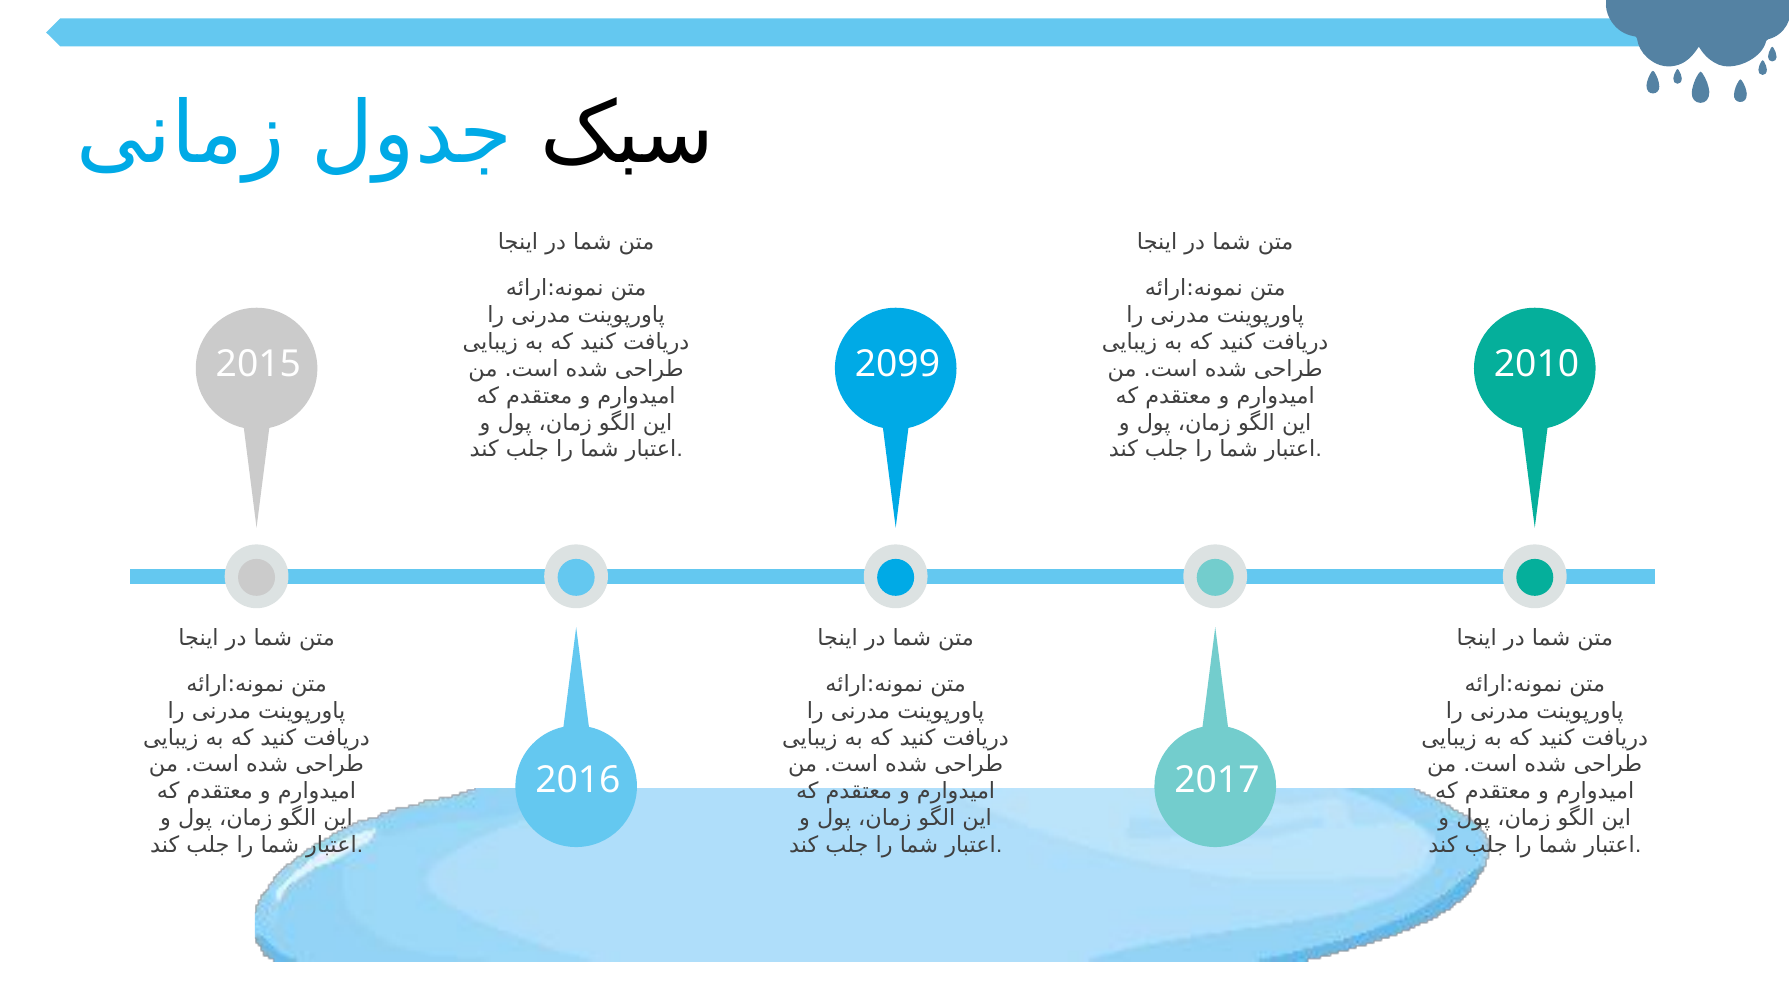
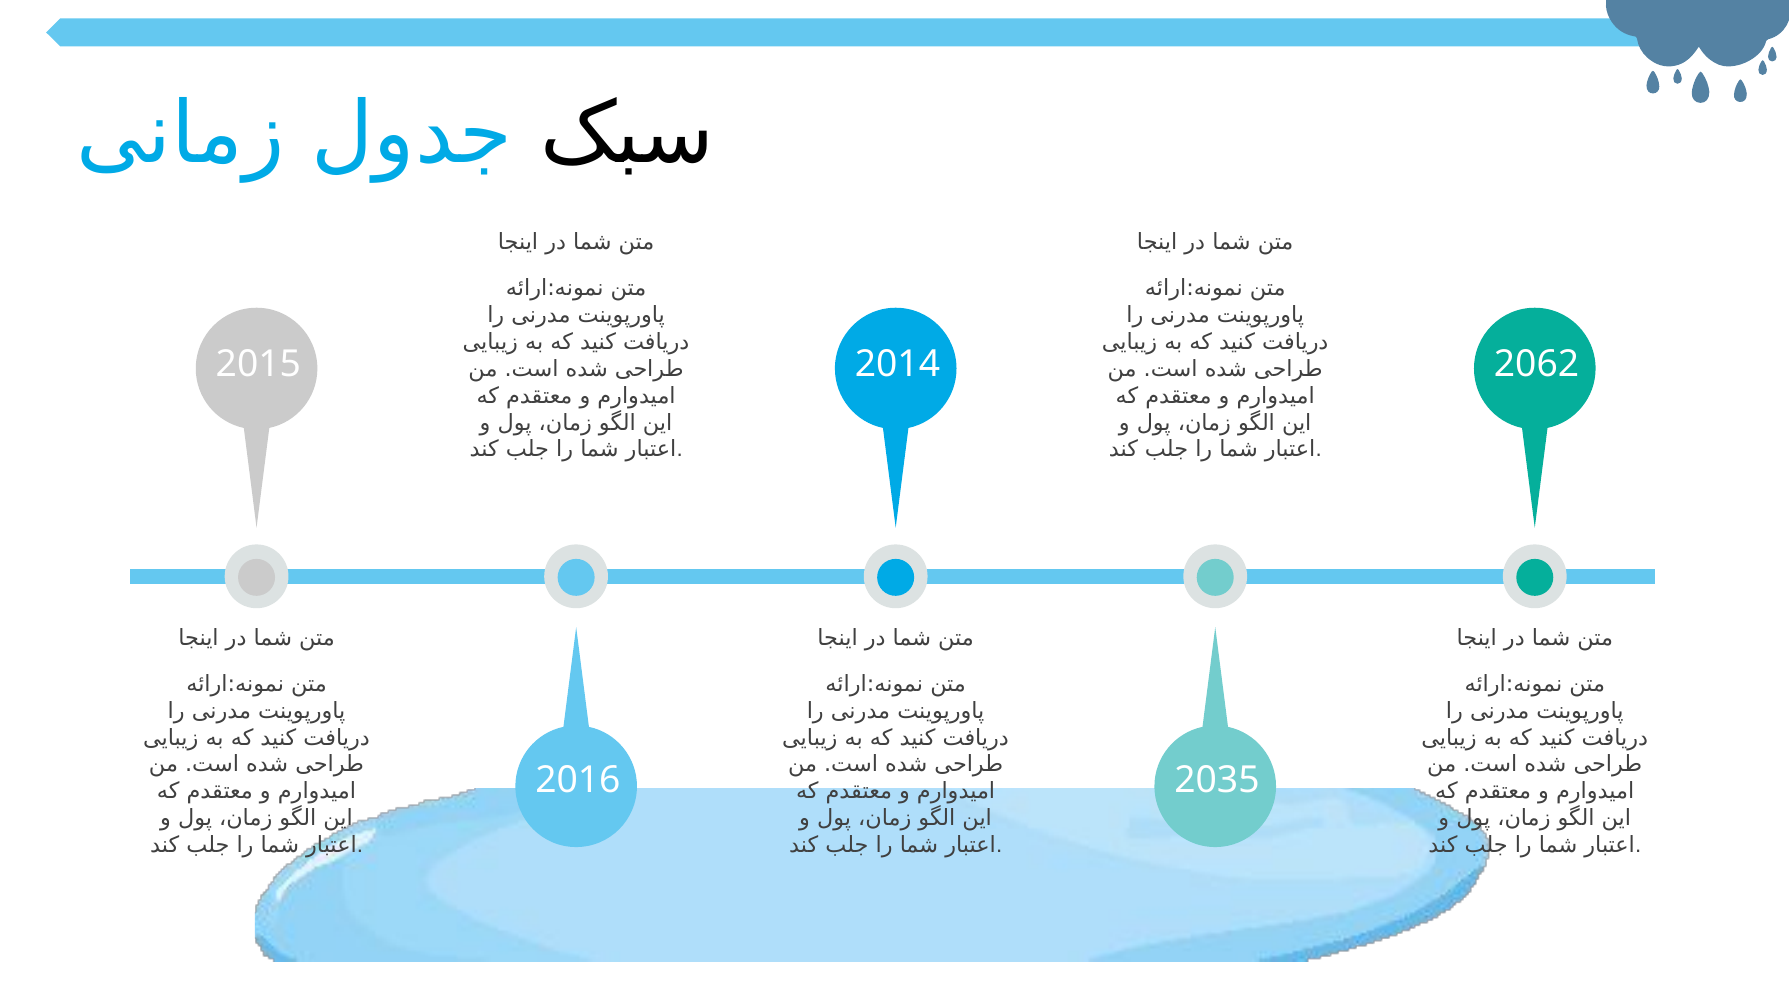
2099: 2099 -> 2014
2010: 2010 -> 2062
2017: 2017 -> 2035
